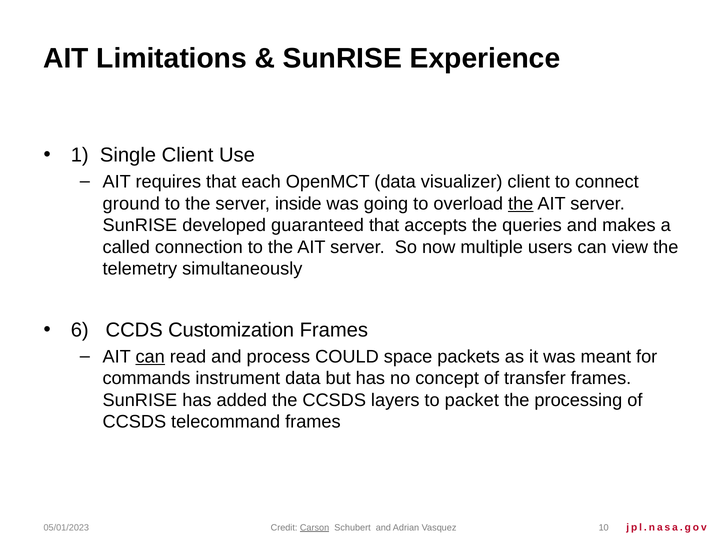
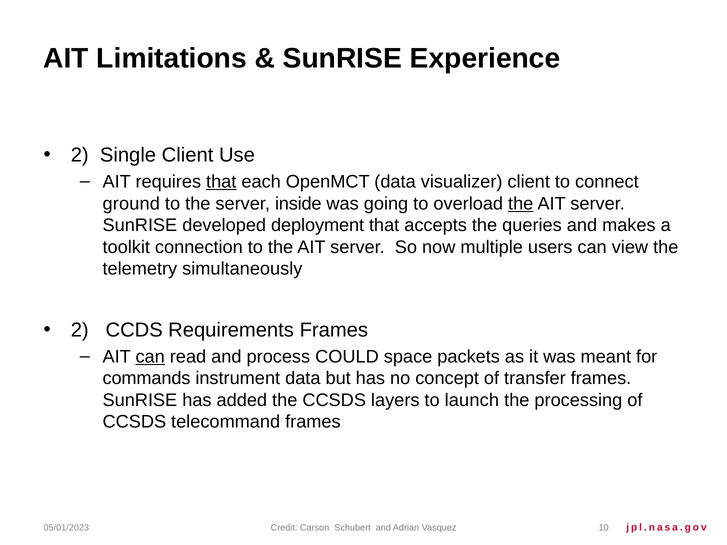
1 at (80, 155): 1 -> 2
that at (221, 182) underline: none -> present
guaranteed: guaranteed -> deployment
called: called -> toolkit
6 at (80, 330): 6 -> 2
Customization: Customization -> Requirements
packet: packet -> launch
Carson underline: present -> none
